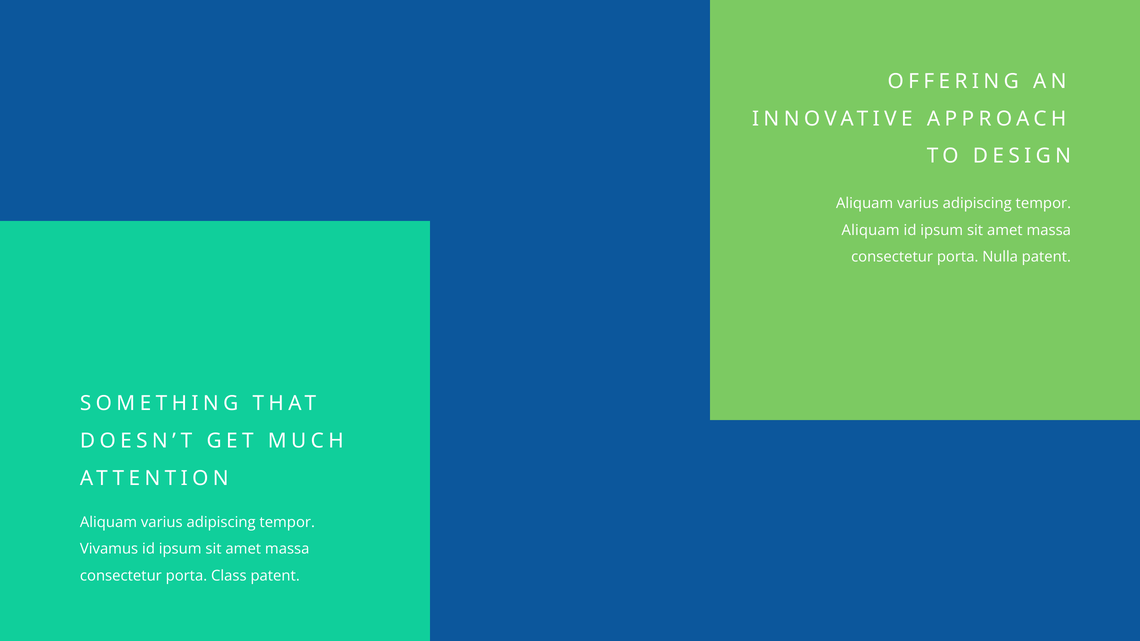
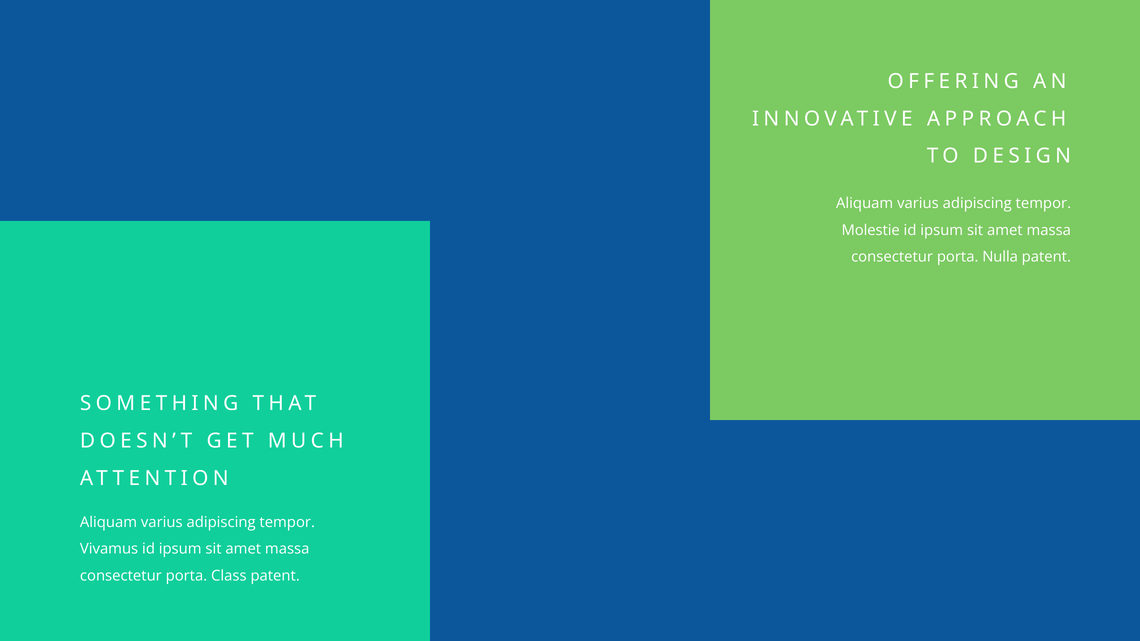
Aliquam at (871, 230): Aliquam -> Molestie
